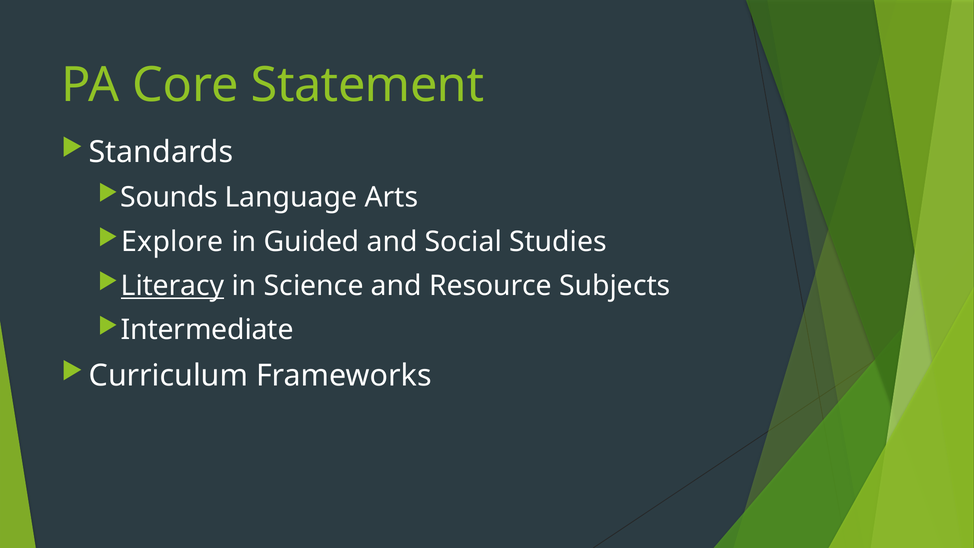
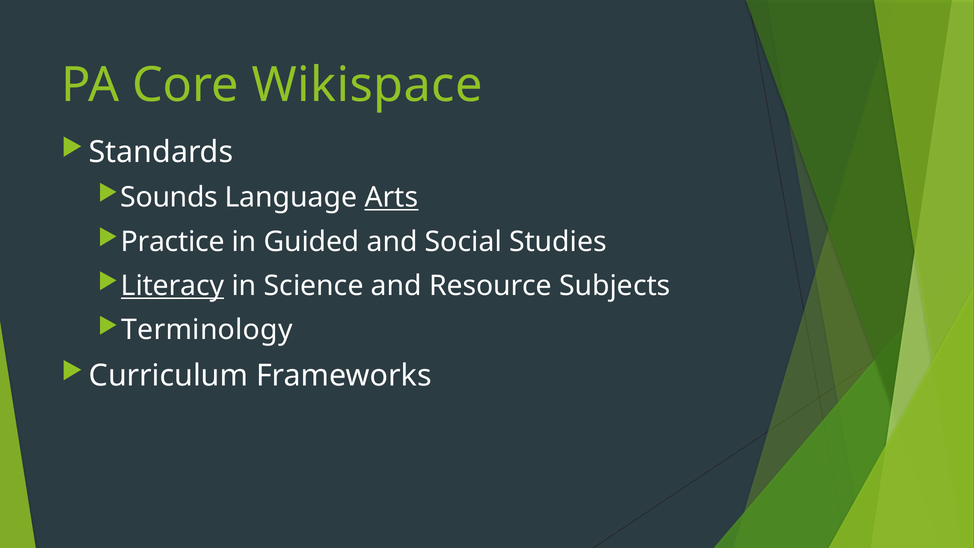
Statement: Statement -> Wikispace
Arts underline: none -> present
Explore: Explore -> Practice
Intermediate: Intermediate -> Terminology
